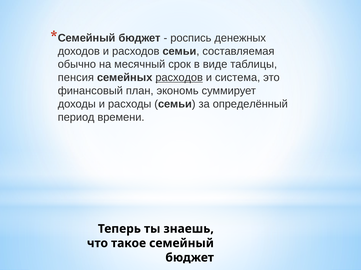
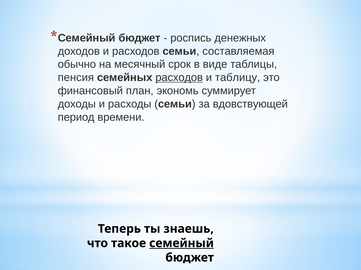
система: система -> таблицу
определённый: определённый -> вдовствующей
семейный underline: none -> present
